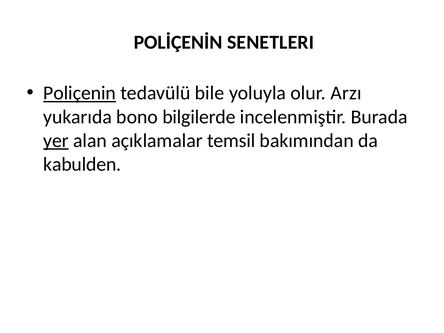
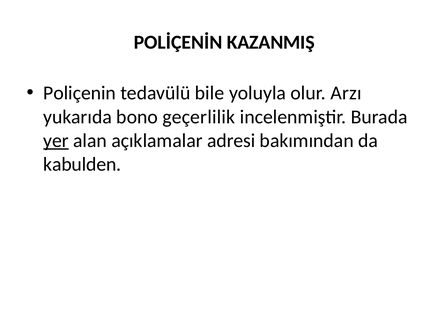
SENETLERI: SENETLERI -> KAZANMIŞ
Poliçenin underline: present -> none
bilgilerde: bilgilerde -> geçerlilik
temsil: temsil -> adresi
